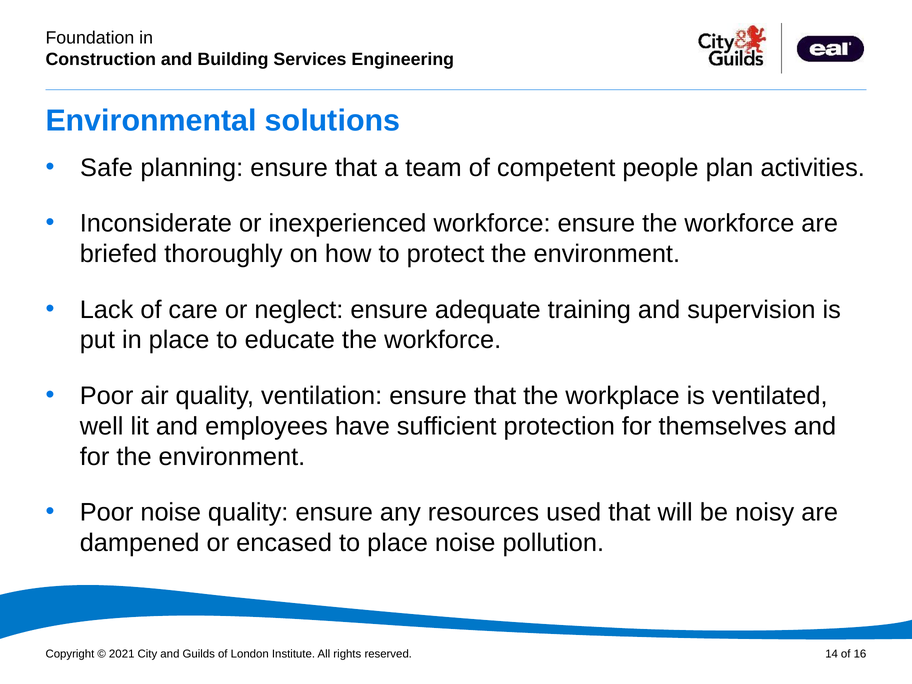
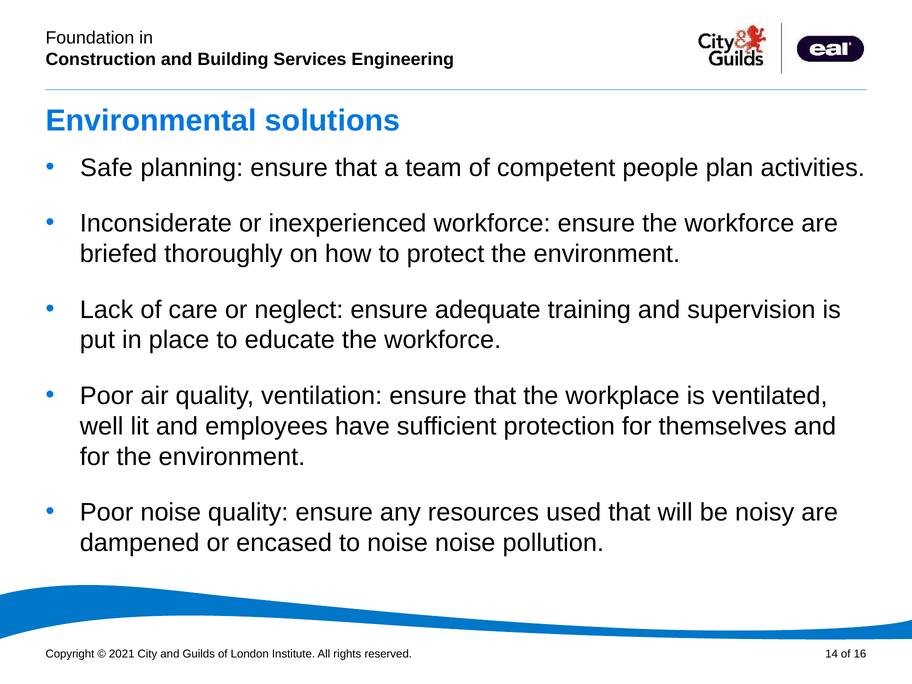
to place: place -> noise
